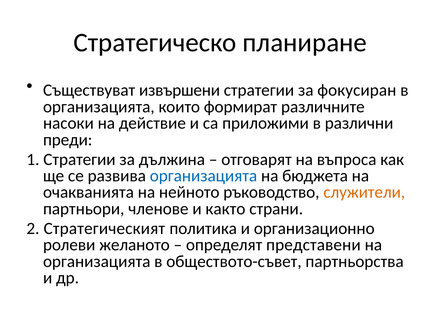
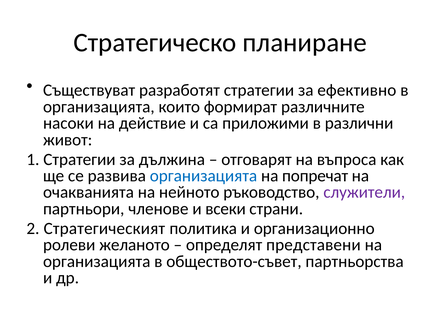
извършени: извършени -> разработят
фокусиран: фокусиран -> ефективно
преди: преди -> живот
бюджета: бюджета -> попречат
служители colour: orange -> purple
както: както -> всеки
